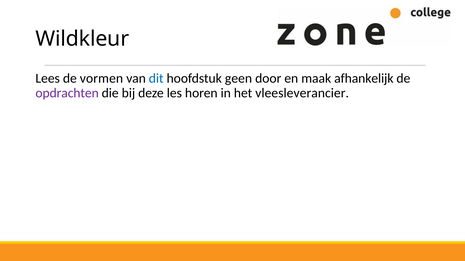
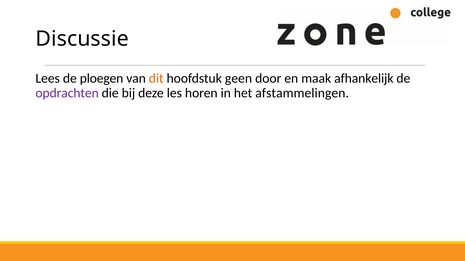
Wildkleur: Wildkleur -> Discussie
vormen: vormen -> ploegen
dit colour: blue -> orange
vleesleverancier: vleesleverancier -> afstammelingen
